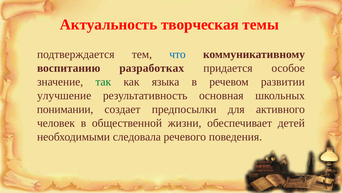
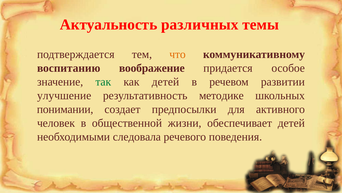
творческая: творческая -> различных
что colour: blue -> orange
разработках: разработках -> воображение
как языка: языка -> детей
основная: основная -> методике
